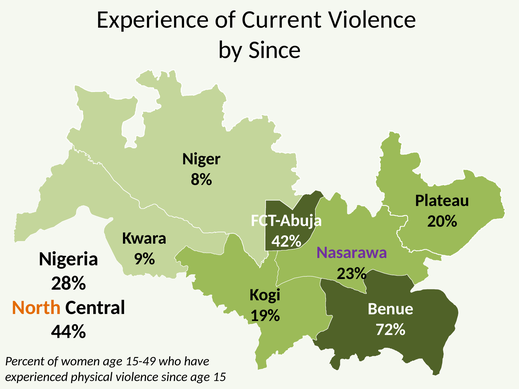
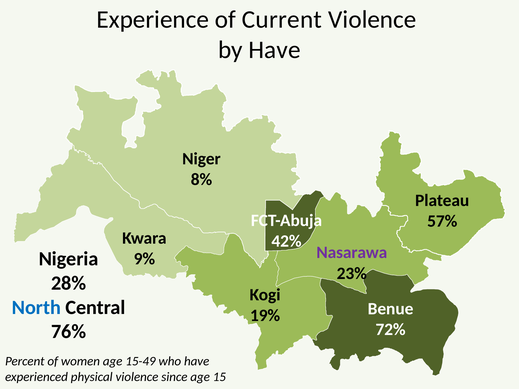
by Since: Since -> Have
20%: 20% -> 57%
North colour: orange -> blue
44%: 44% -> 76%
